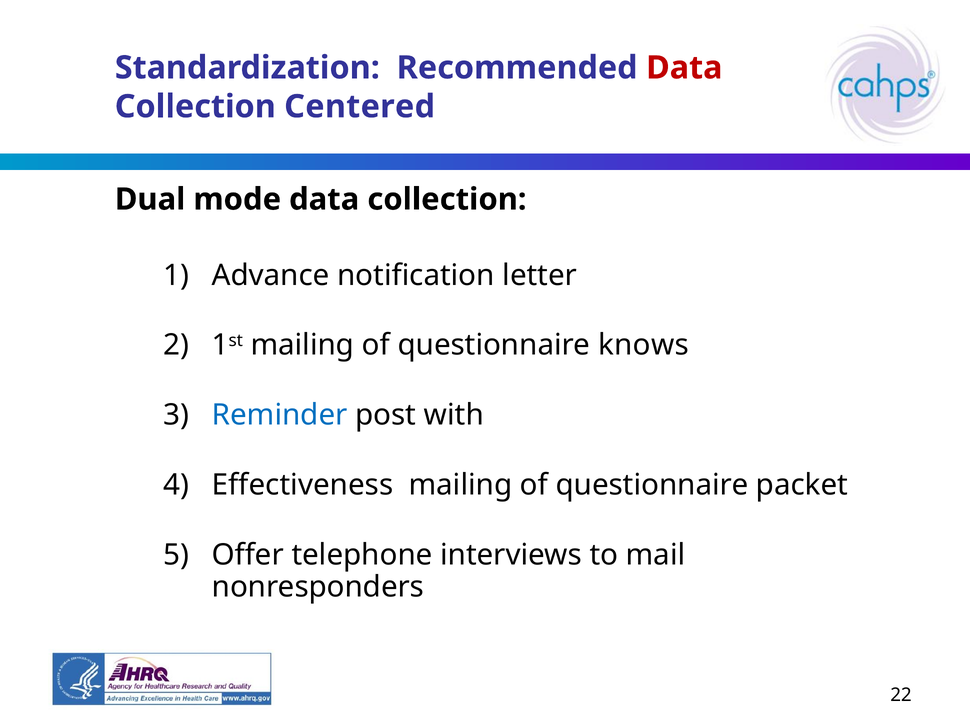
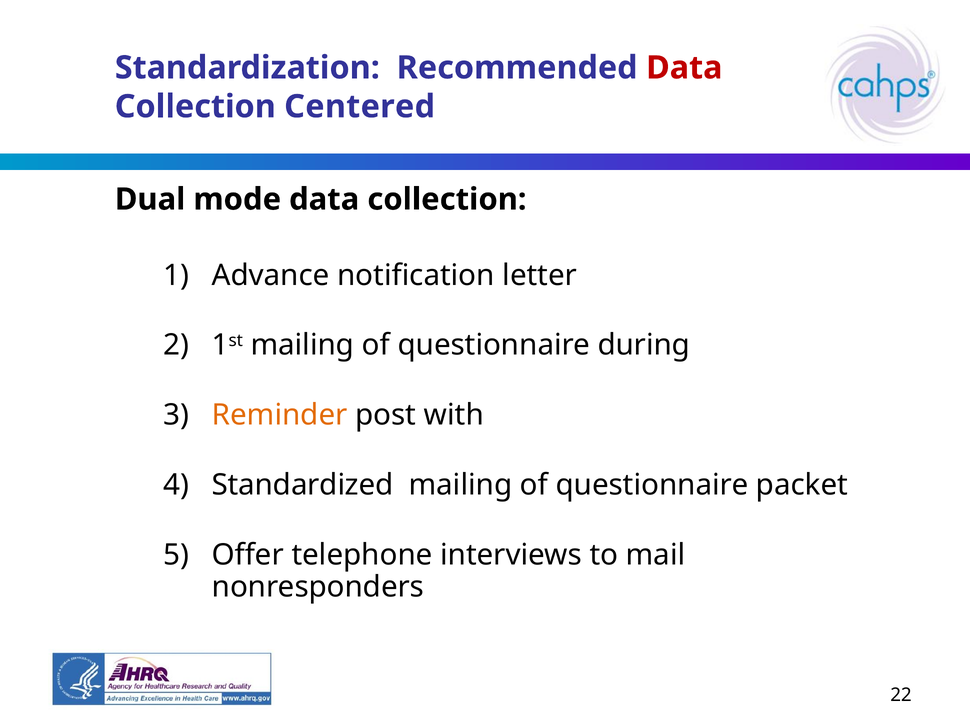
knows: knows -> during
Reminder colour: blue -> orange
Effectiveness: Effectiveness -> Standardized
